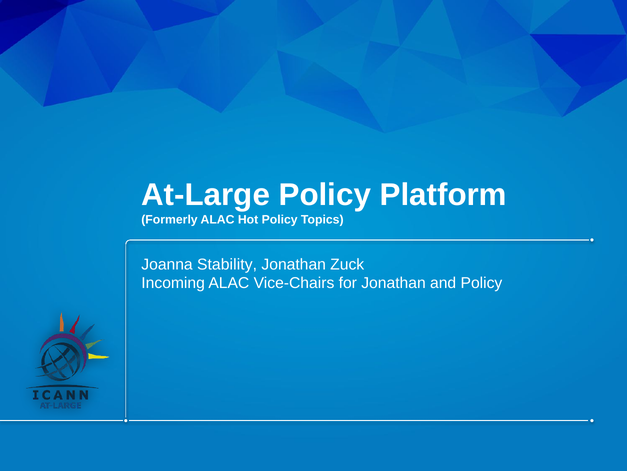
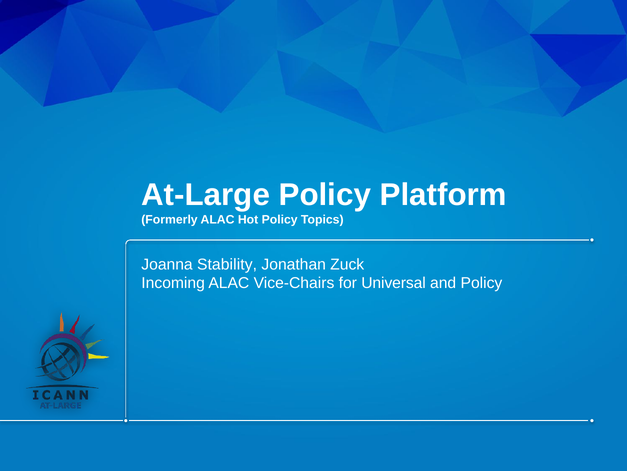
for Jonathan: Jonathan -> Universal
